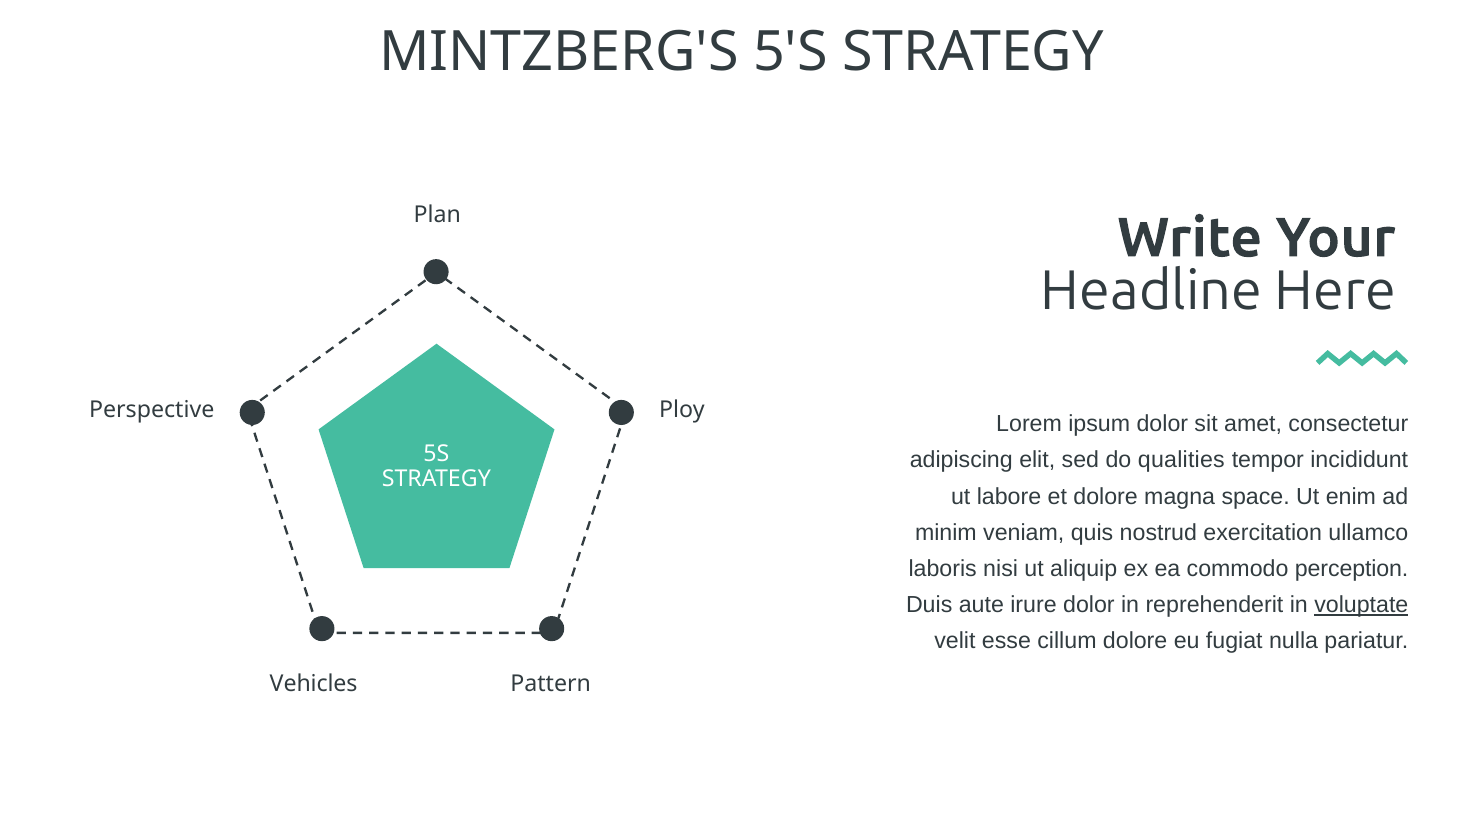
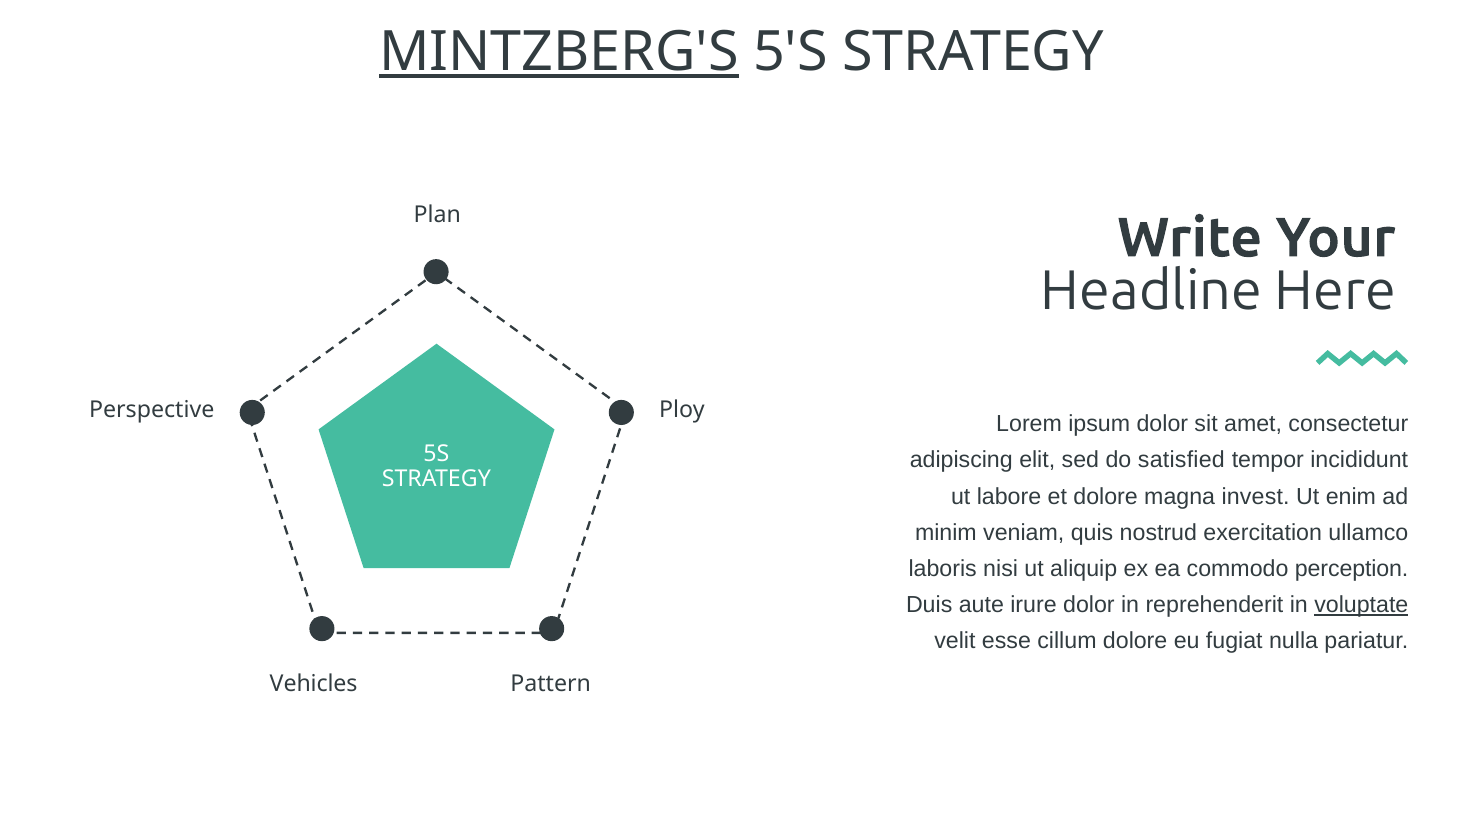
MINTZBERG'S underline: none -> present
qualities: qualities -> satisfied
space: space -> invest
